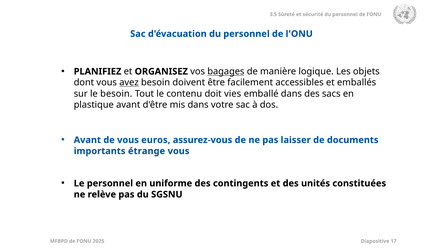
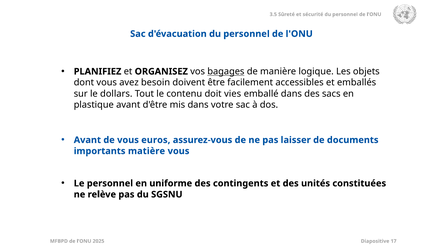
avez underline: present -> none
le besoin: besoin -> dollars
étrange: étrange -> matière
